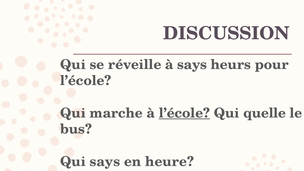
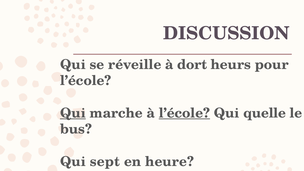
à says: says -> dort
Qui at (73, 113) underline: none -> present
Qui says: says -> sept
